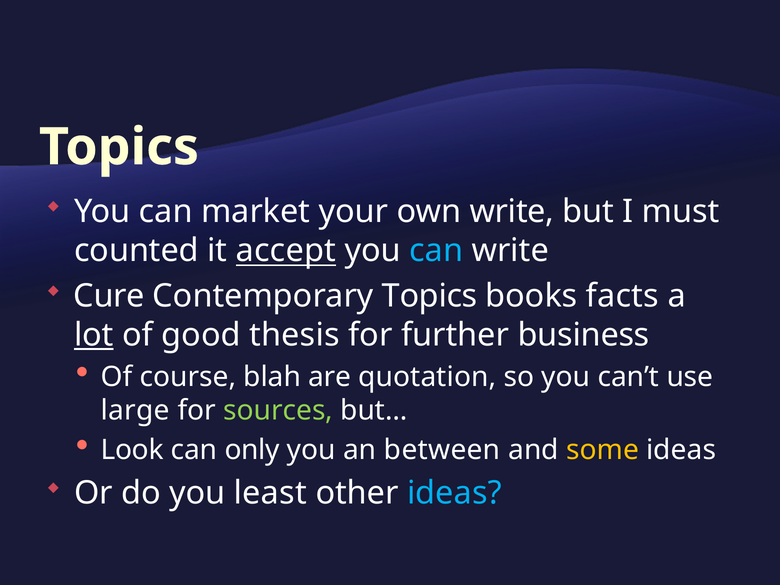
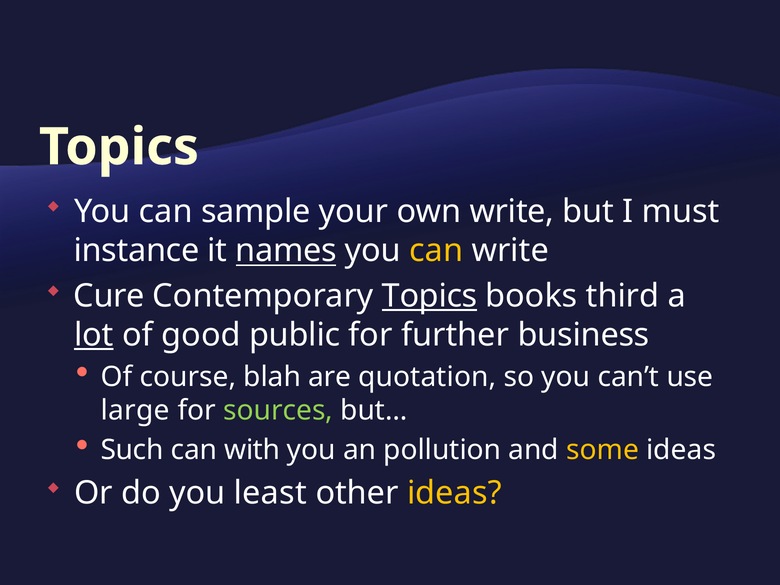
market: market -> sample
counted: counted -> instance
accept: accept -> names
can at (436, 251) colour: light blue -> yellow
Topics at (430, 296) underline: none -> present
facts: facts -> third
thesis: thesis -> public
Look: Look -> Such
only: only -> with
between: between -> pollution
ideas at (454, 493) colour: light blue -> yellow
